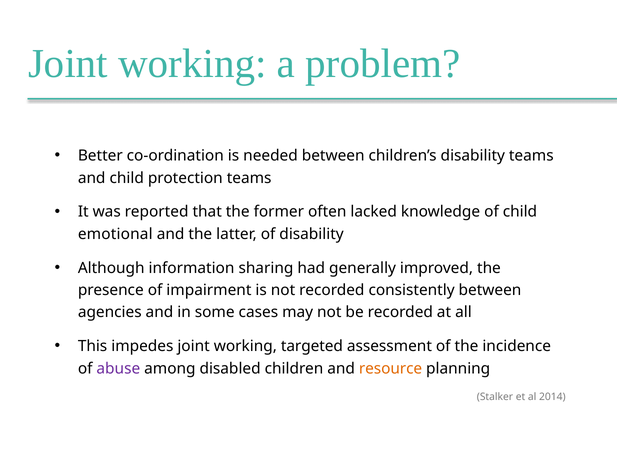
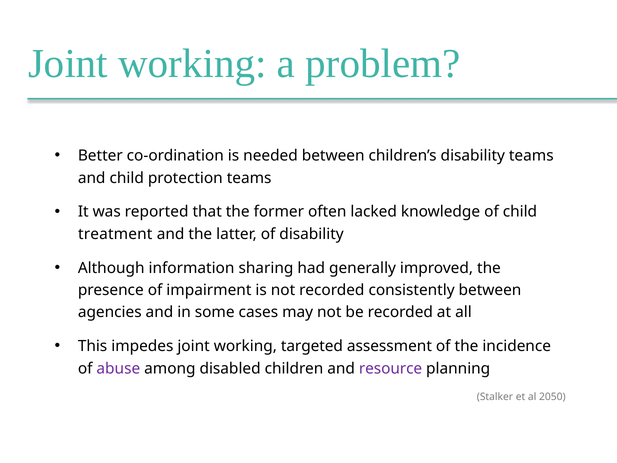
emotional: emotional -> treatment
resource colour: orange -> purple
2014: 2014 -> 2050
